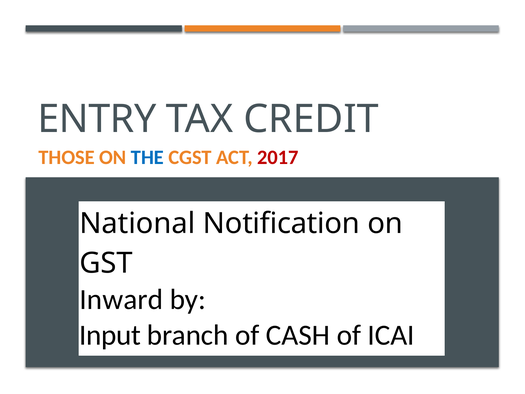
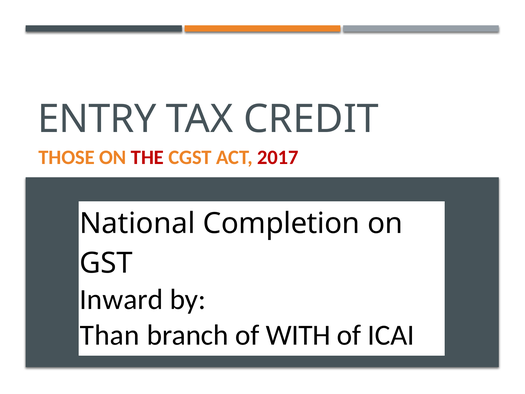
THE colour: blue -> red
Notification: Notification -> Completion
Input: Input -> Than
CASH: CASH -> WITH
